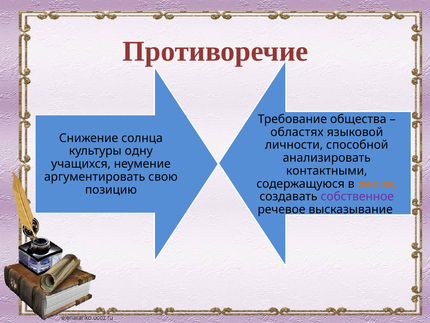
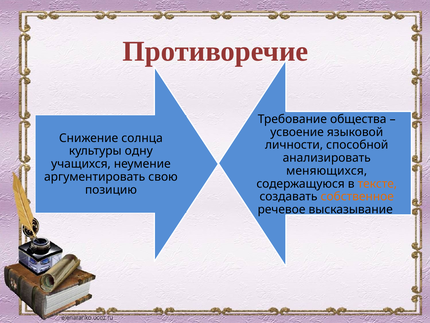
областях: областях -> усвоение
контактными: контактными -> меняющихся
собственное colour: purple -> orange
